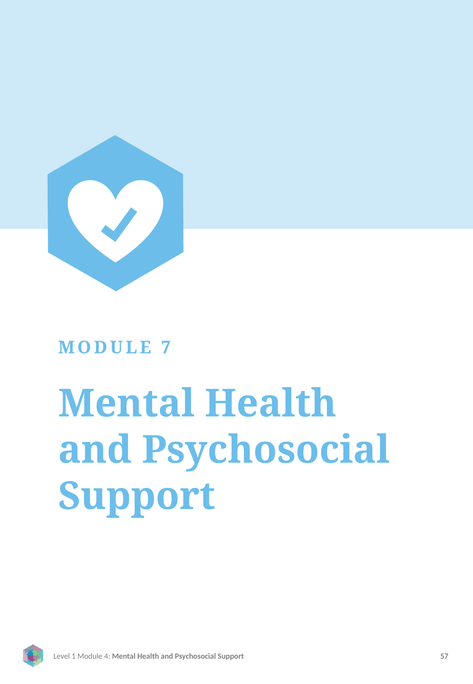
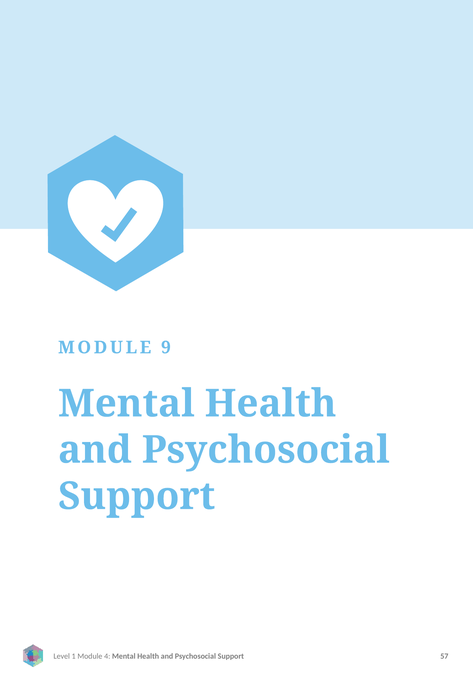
7: 7 -> 9
